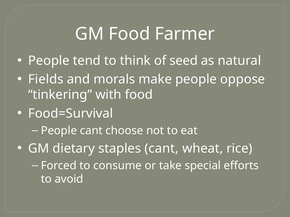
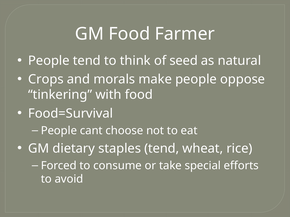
Fields: Fields -> Crops
staples cant: cant -> tend
